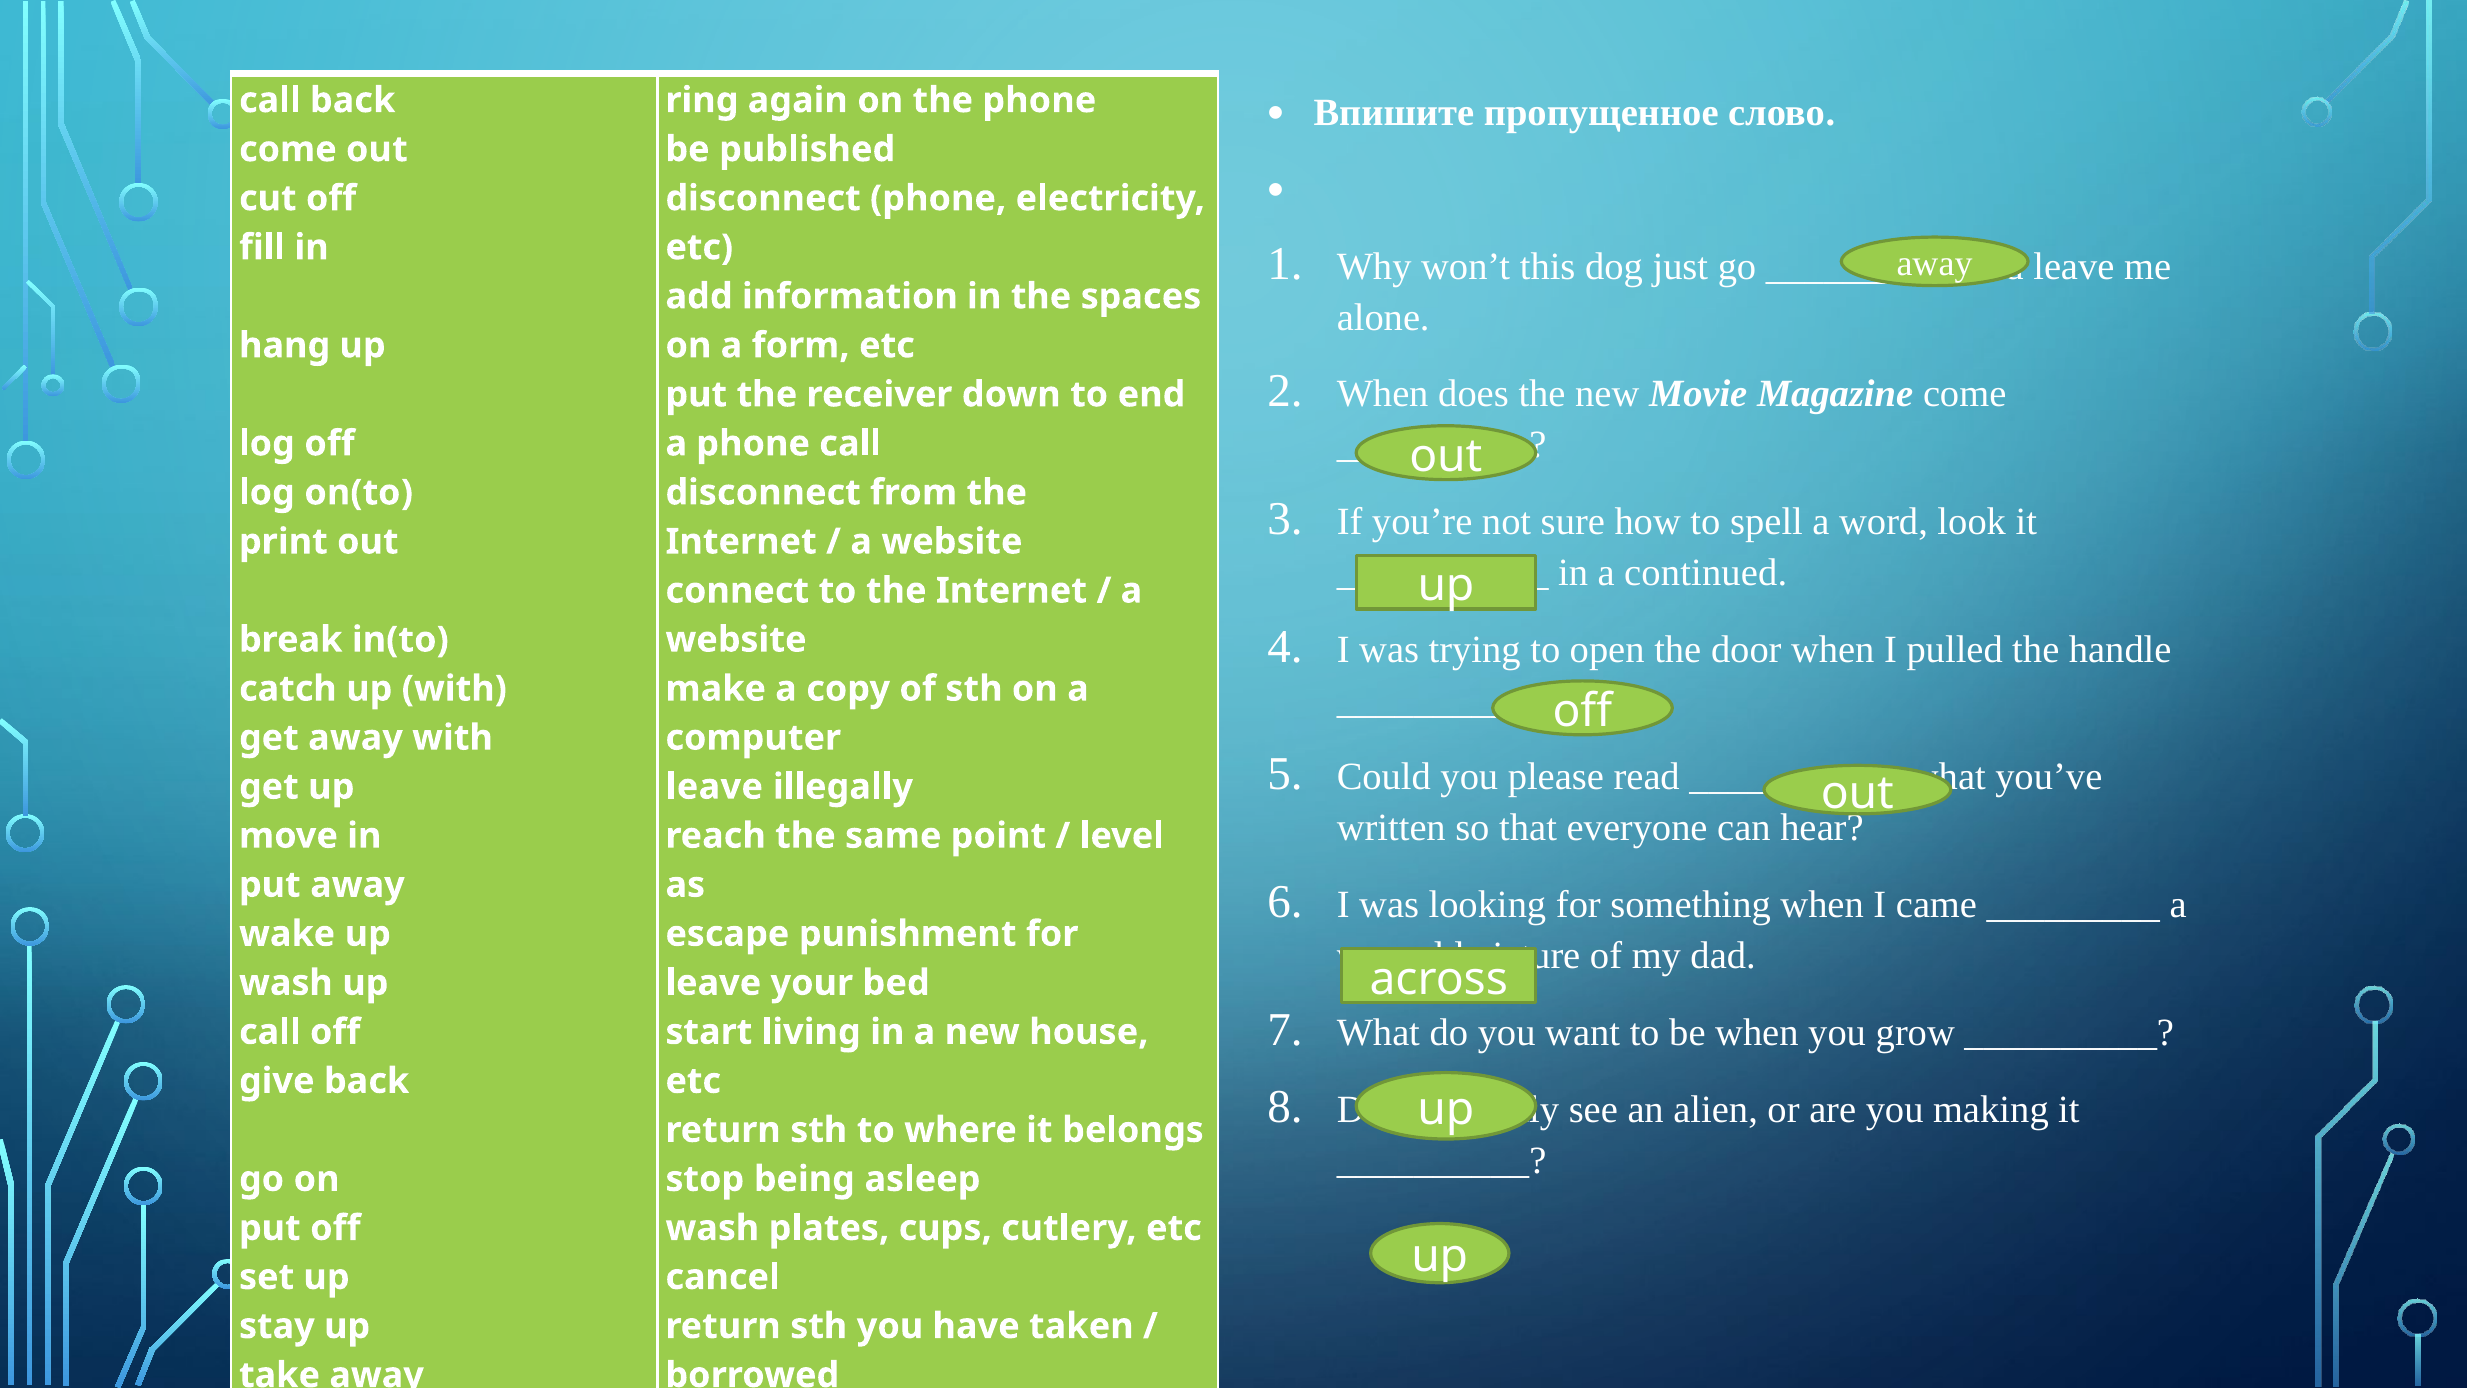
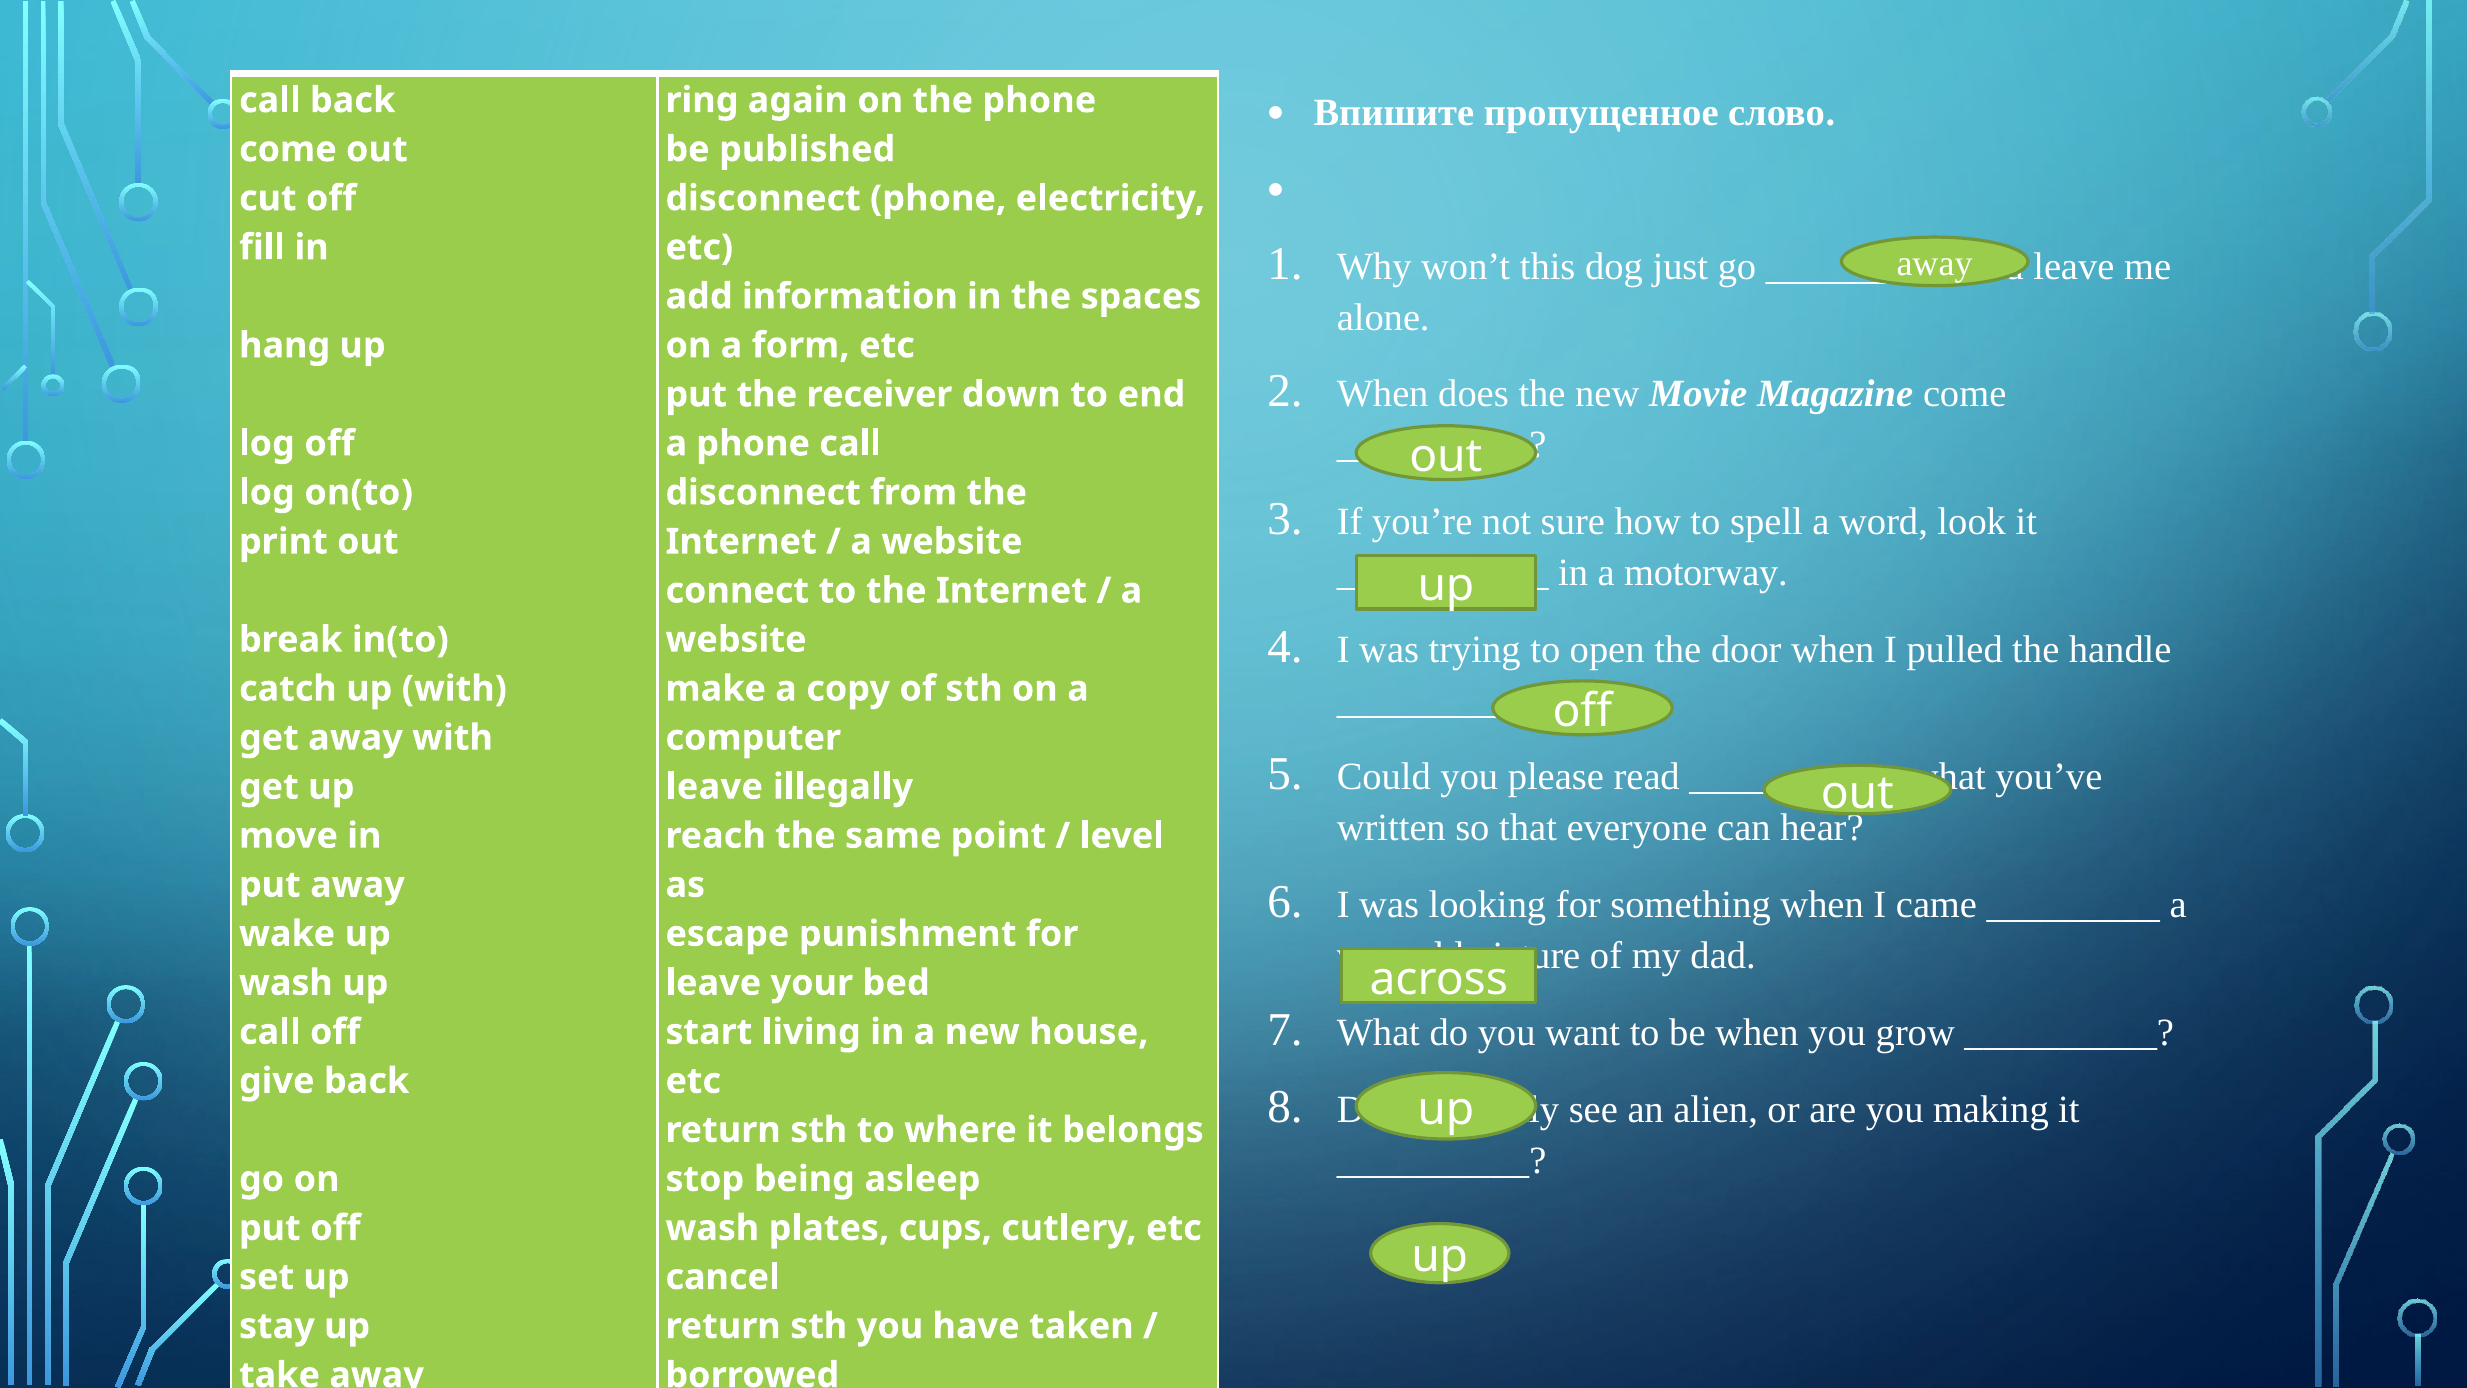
continued: continued -> motorway
